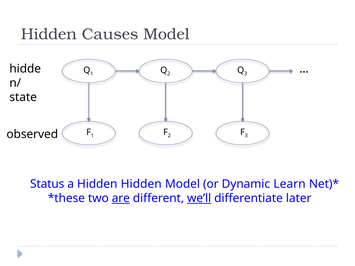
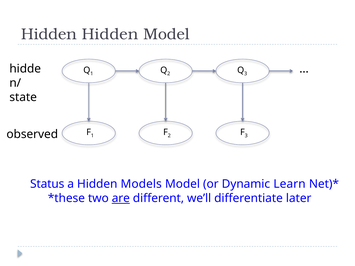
Hidden Causes: Causes -> Hidden
Hidden Hidden: Hidden -> Models
we’ll underline: present -> none
